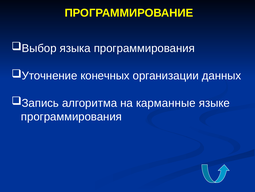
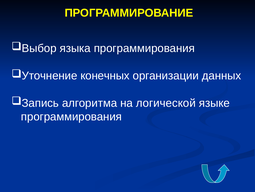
карманные: карманные -> логической
